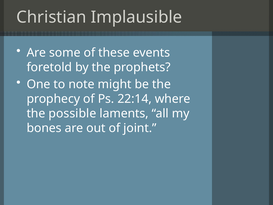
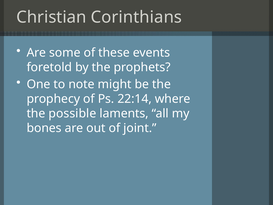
Implausible: Implausible -> Corinthians
